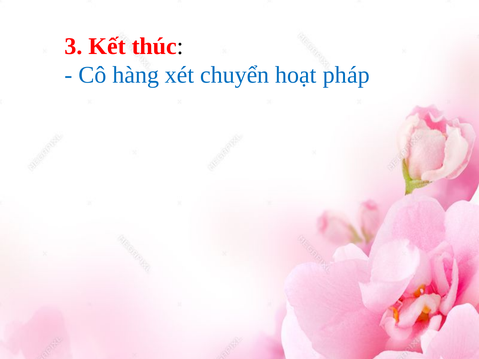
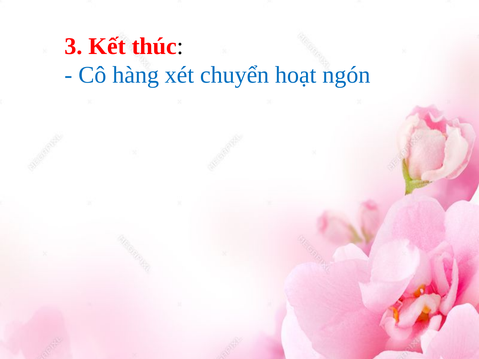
pháp: pháp -> ngón
